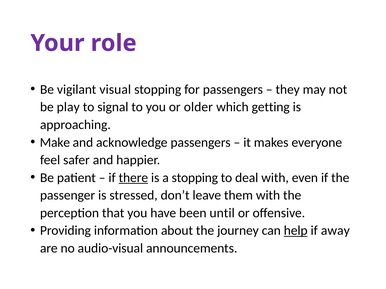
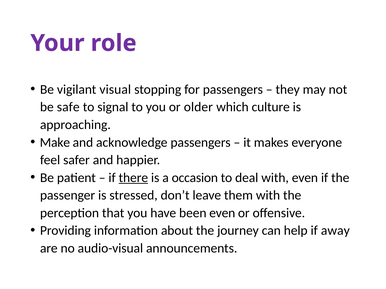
play: play -> safe
getting: getting -> culture
a stopping: stopping -> occasion
been until: until -> even
help underline: present -> none
